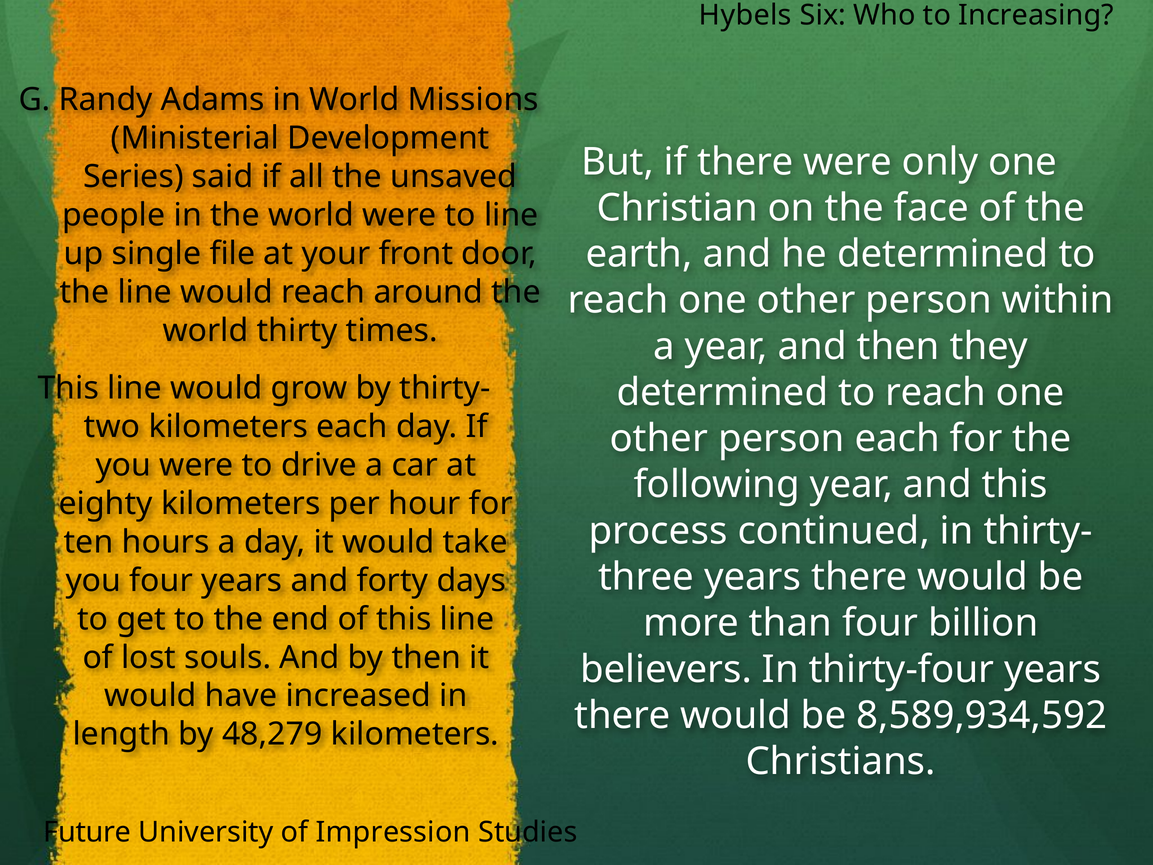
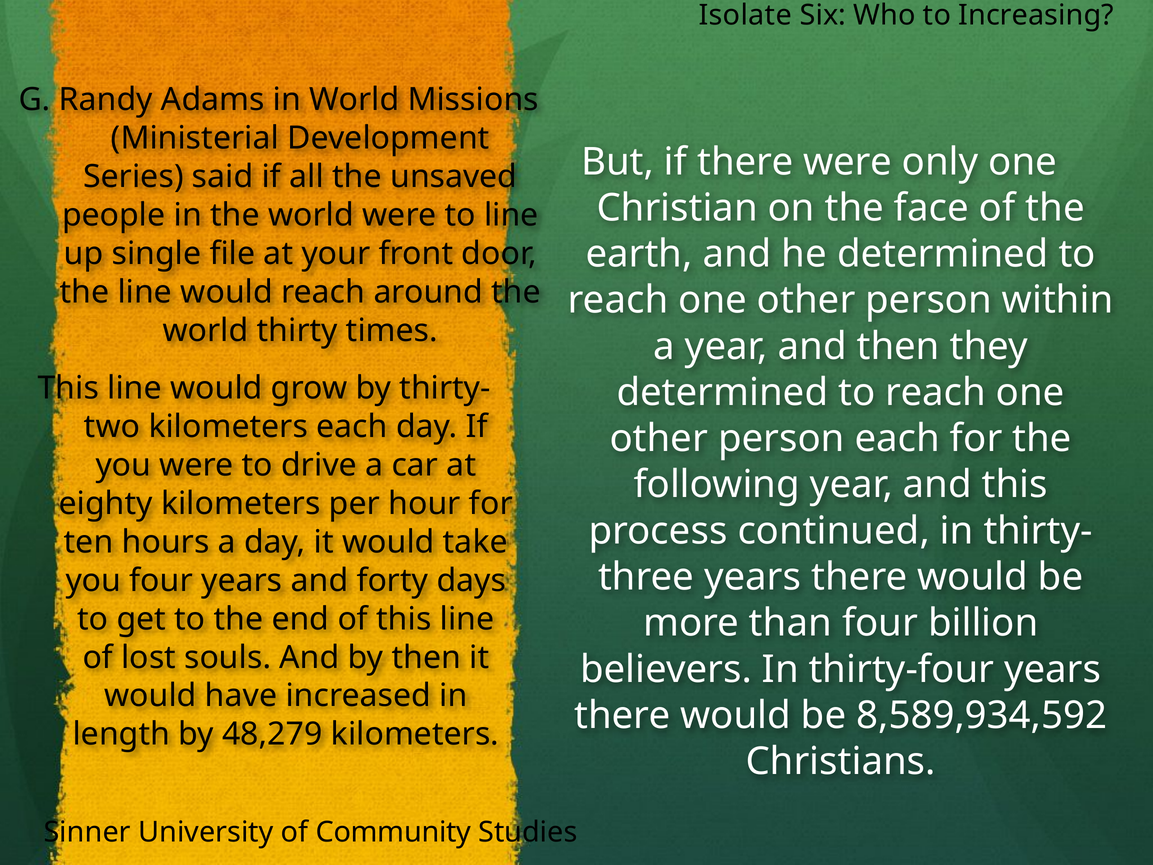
Hybels: Hybels -> Isolate
Future: Future -> Sinner
Impression: Impression -> Community
